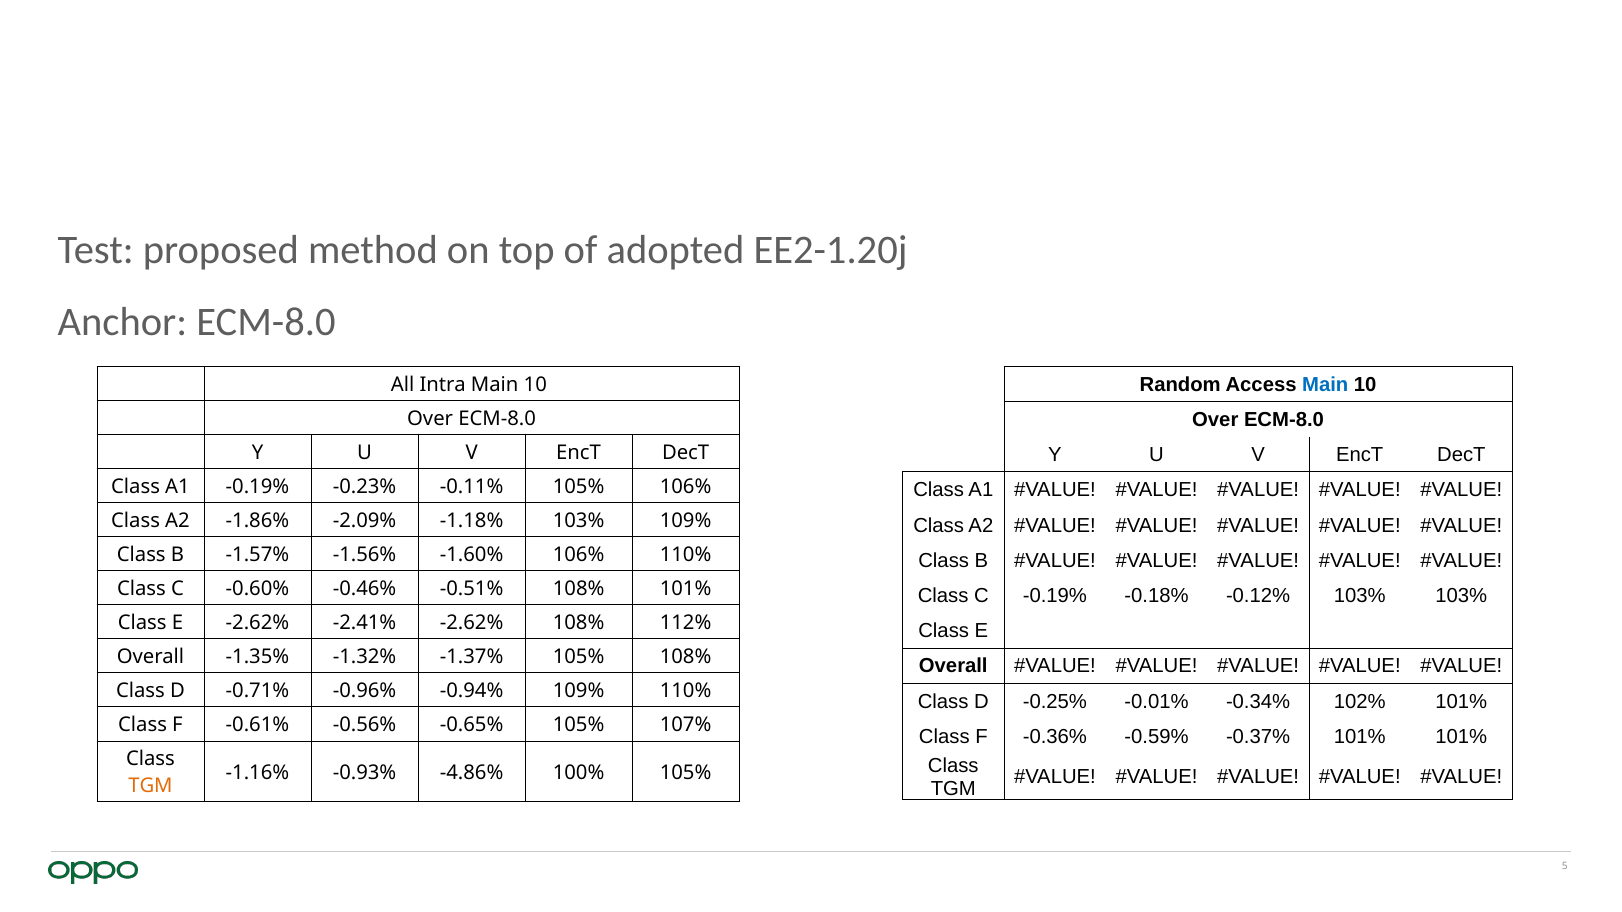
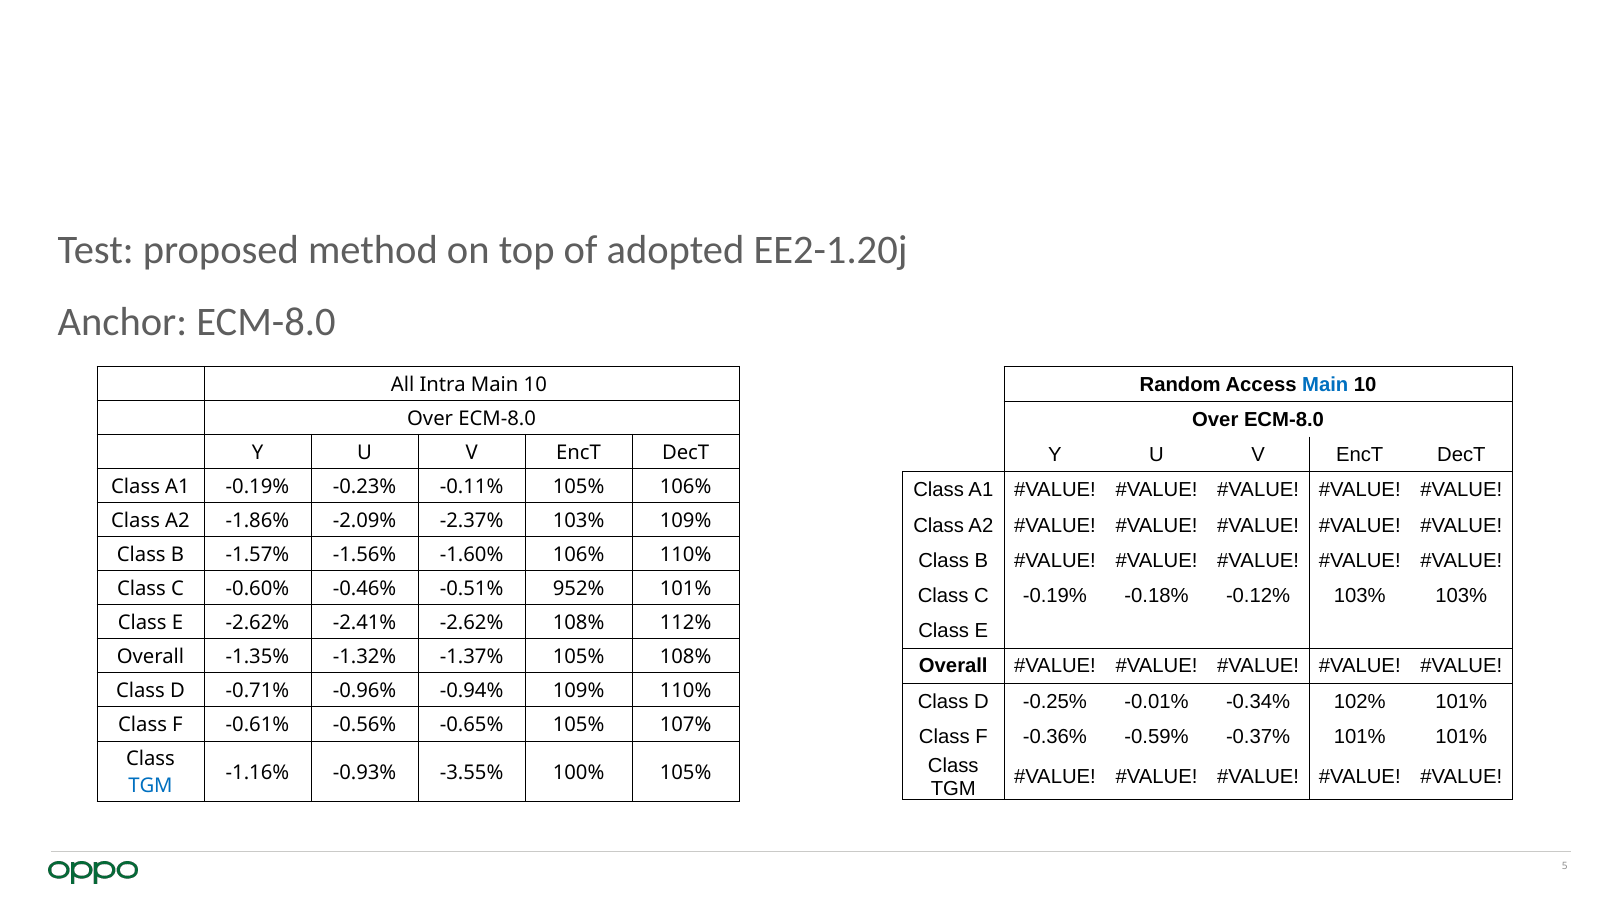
-1.18%: -1.18% -> -2.37%
-0.51% 108%: 108% -> 952%
-4.86%: -4.86% -> -3.55%
TGM at (151, 787) colour: orange -> blue
